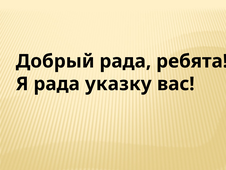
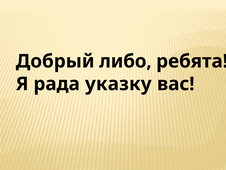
Добрый рада: рада -> либо
